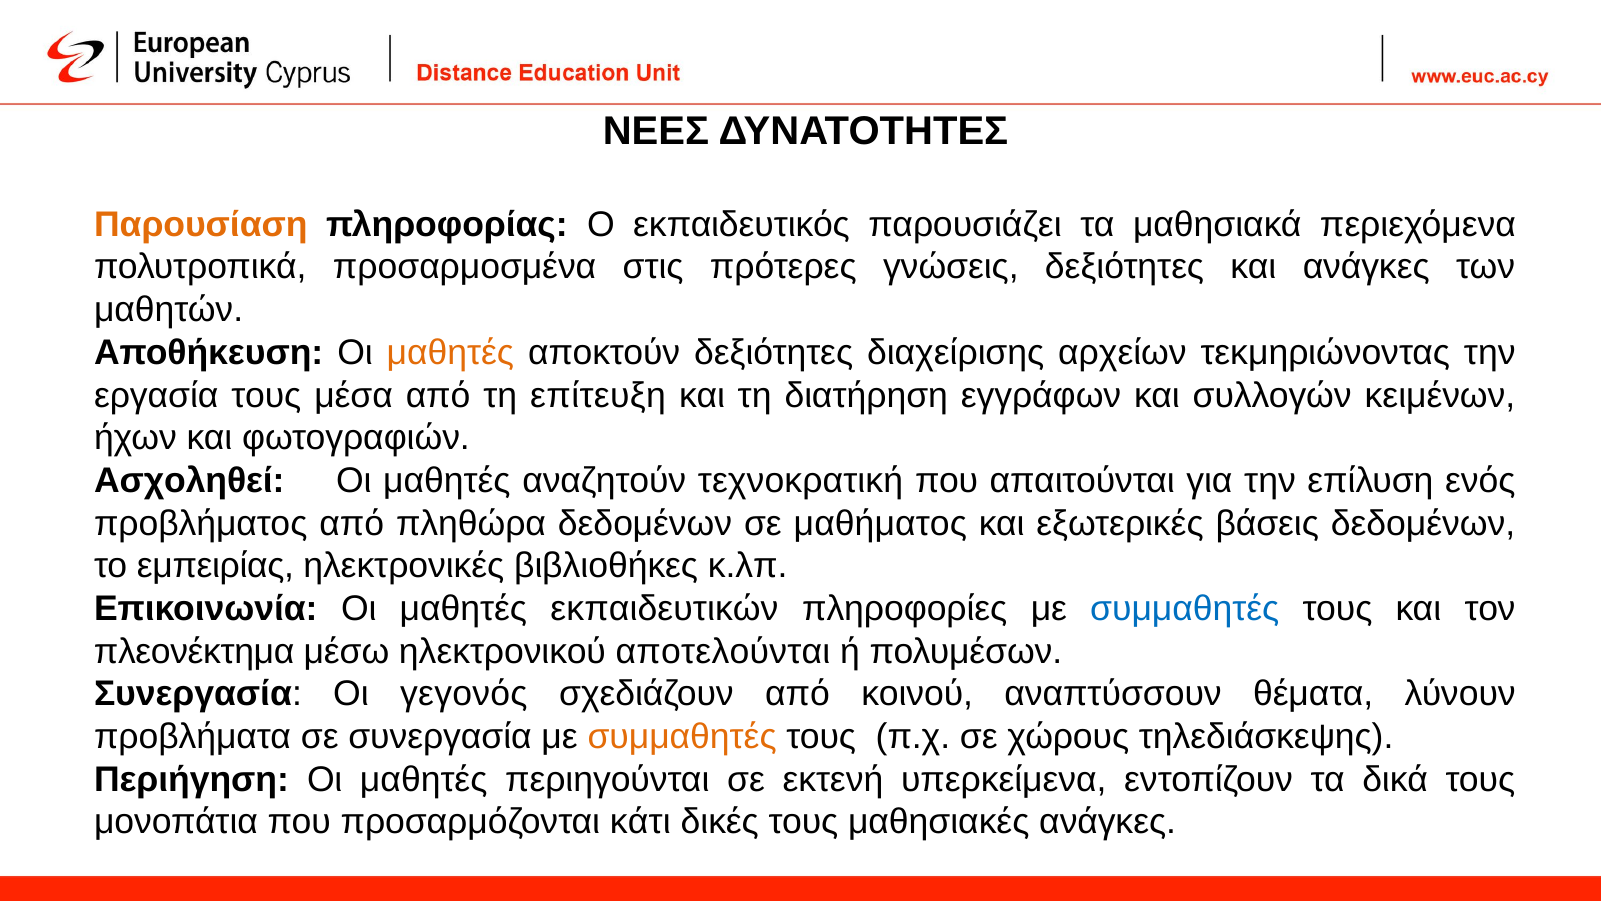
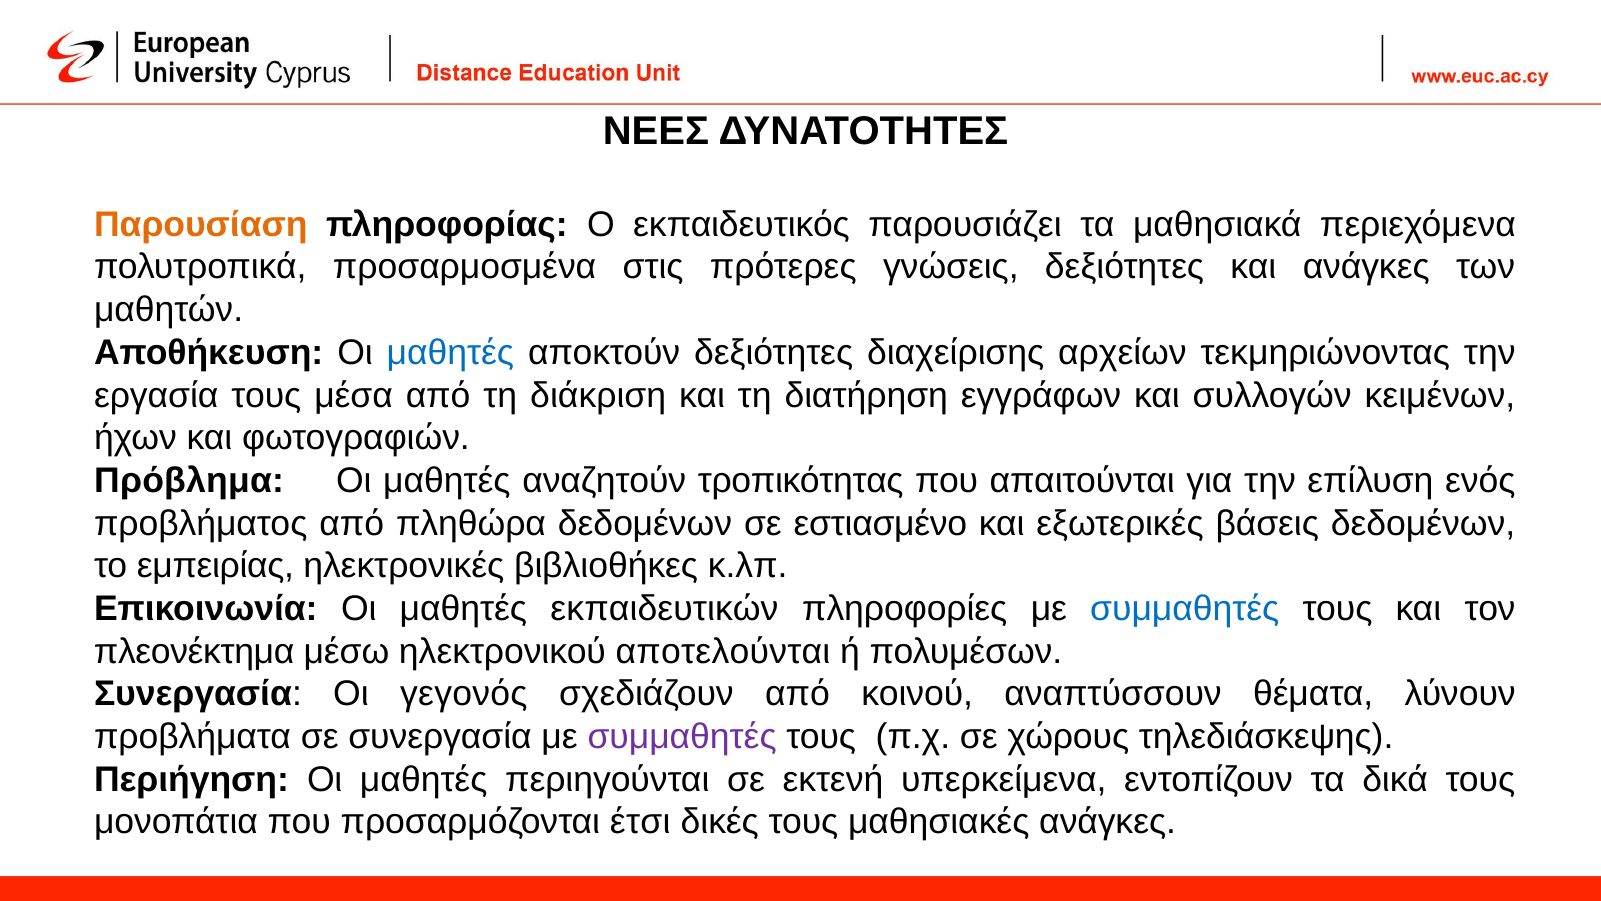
μαθητές at (450, 352) colour: orange -> blue
επίτευξη: επίτευξη -> διάκριση
Ασχοληθεί: Ασχοληθεί -> Πρόβλημα
τεχνοκρατική: τεχνοκρατική -> τροπικότητας
μαθήματος: μαθήματος -> εστιασμένο
συμμαθητές at (682, 737) colour: orange -> purple
κάτι: κάτι -> έτσι
